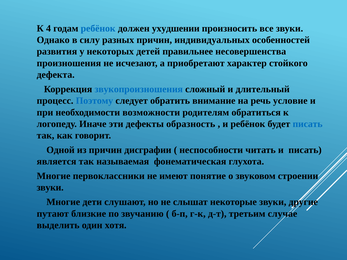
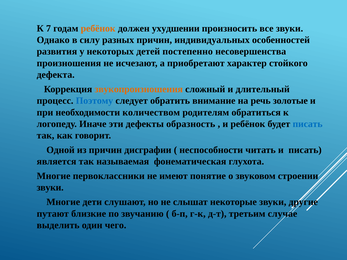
4: 4 -> 7
ребёнок at (98, 28) colour: blue -> orange
правильнее: правильнее -> постепенно
звукопроизношения colour: blue -> orange
условие: условие -> золотые
возможности: возможности -> количеством
хотя: хотя -> чего
